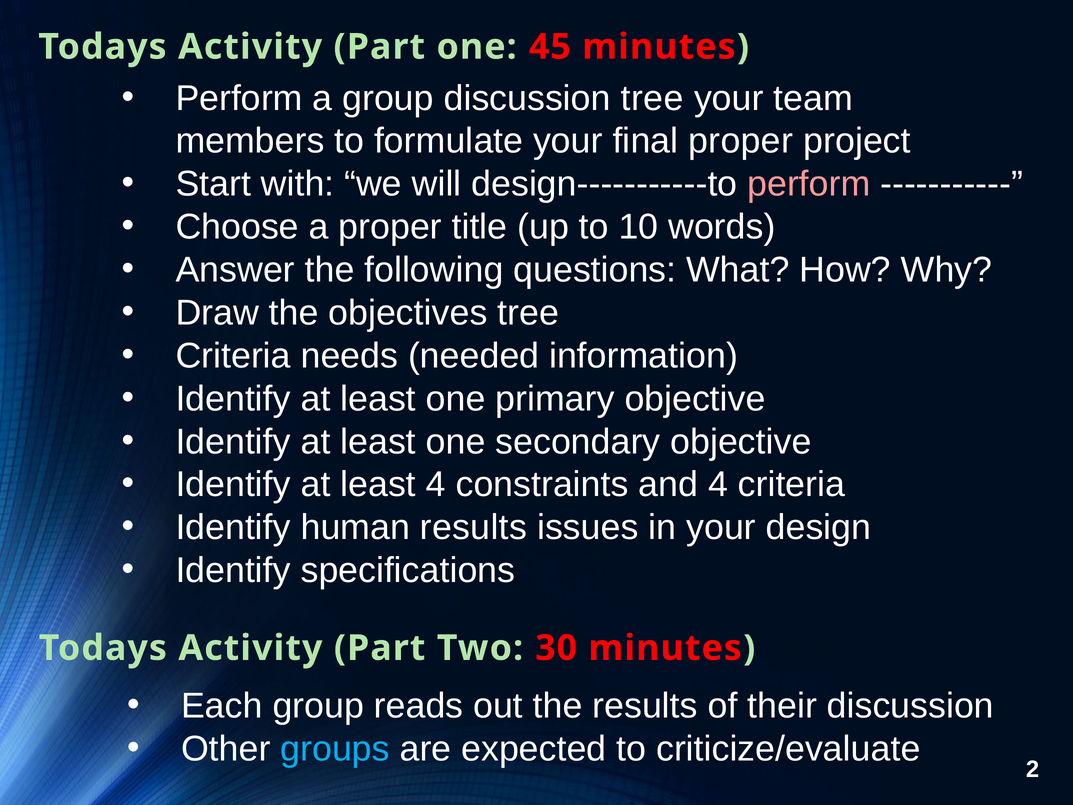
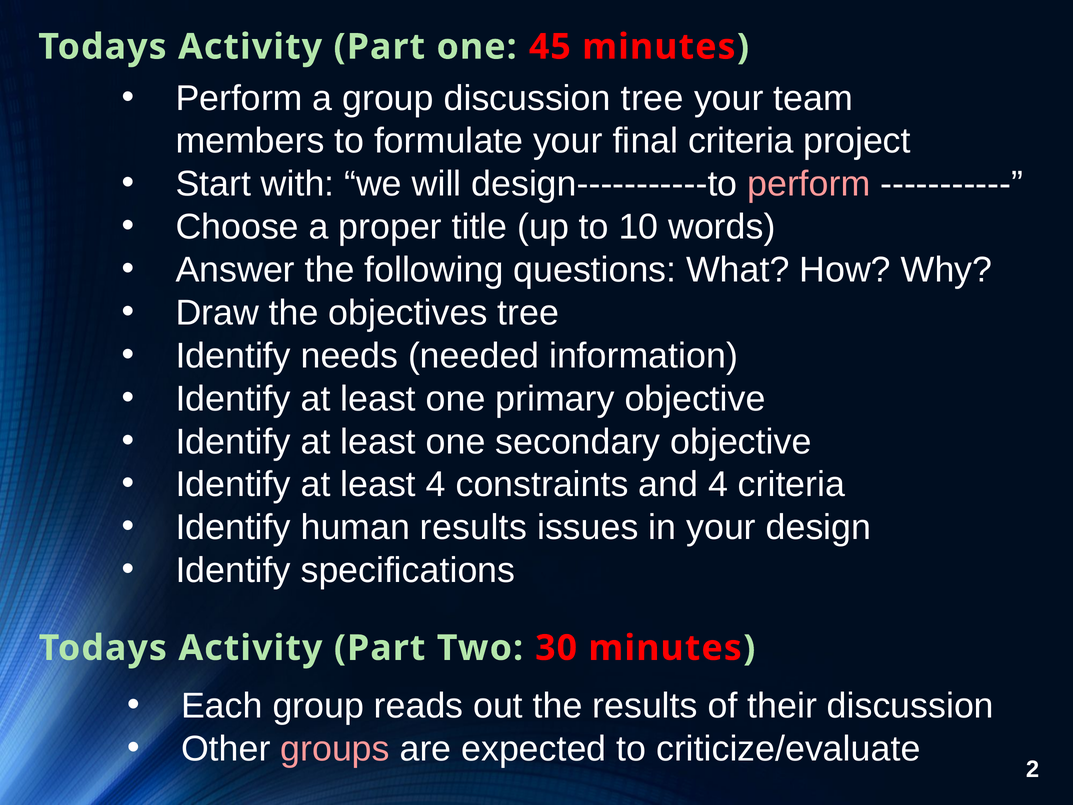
final proper: proper -> criteria
Criteria at (233, 356): Criteria -> Identify
groups colour: light blue -> pink
